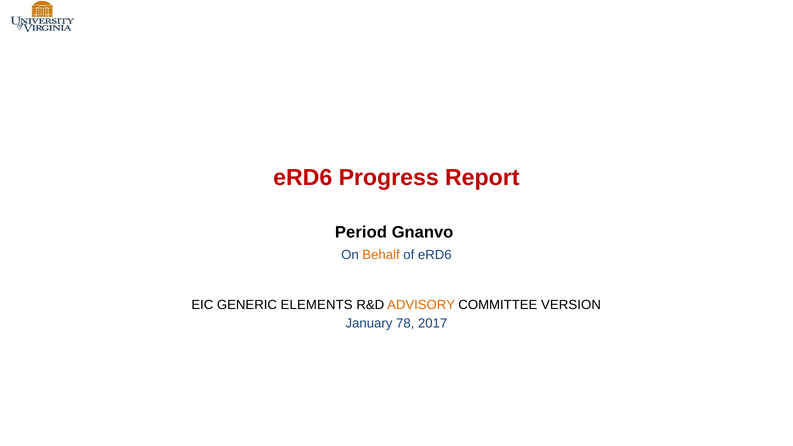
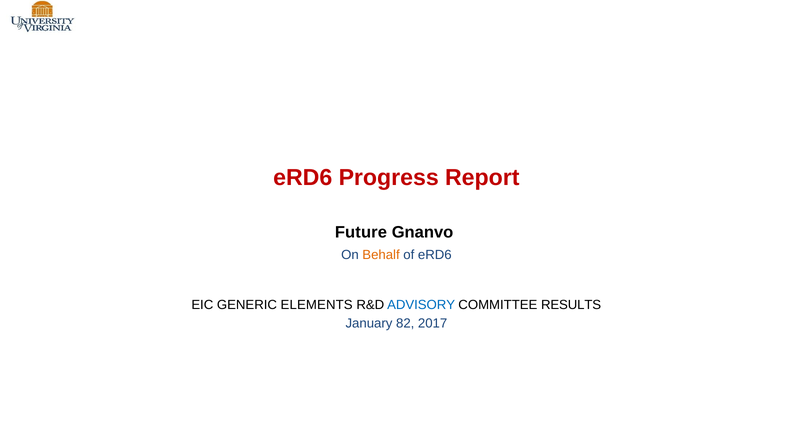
Period: Period -> Future
ADVISORY colour: orange -> blue
VERSION: VERSION -> RESULTS
78: 78 -> 82
